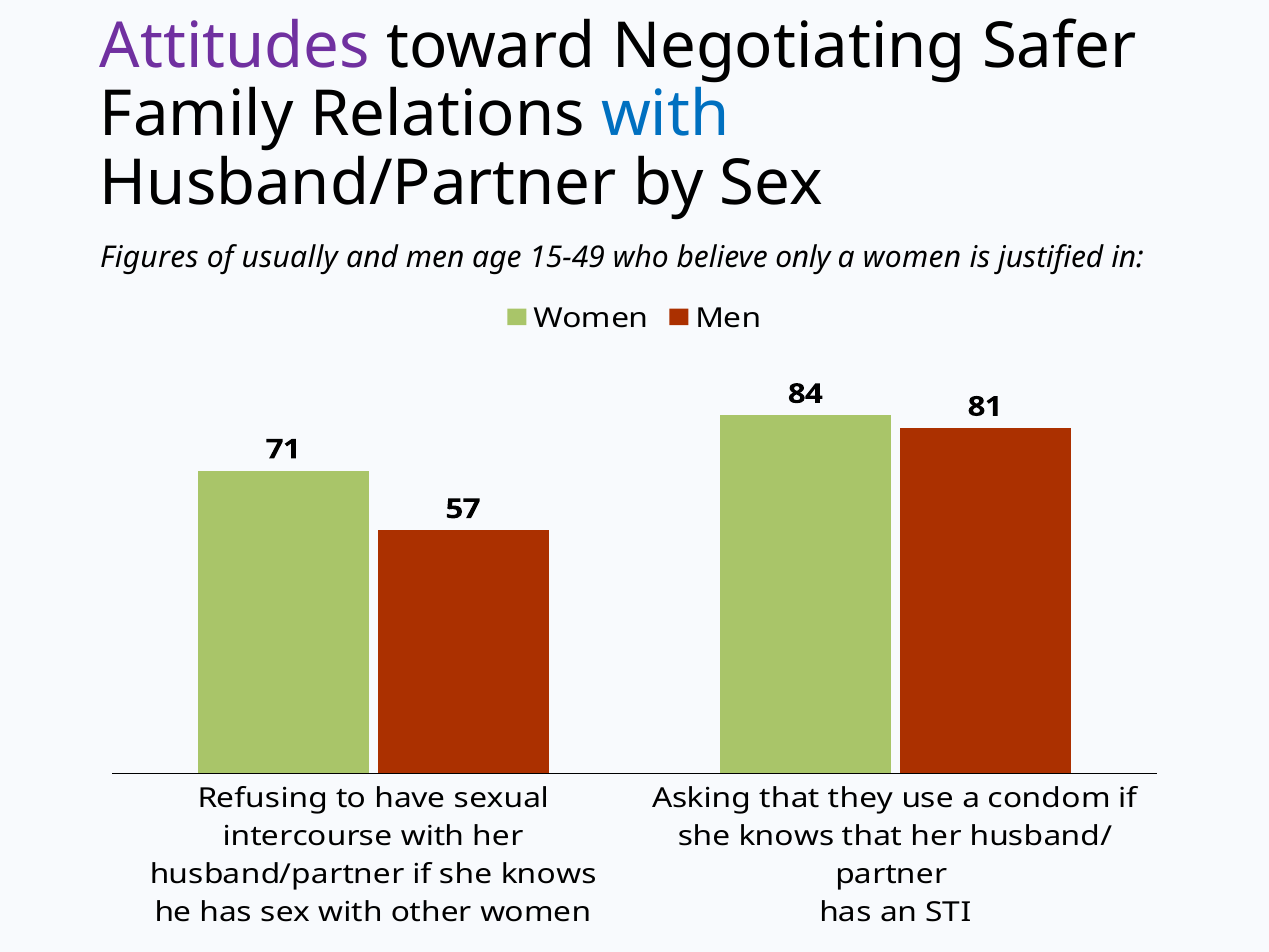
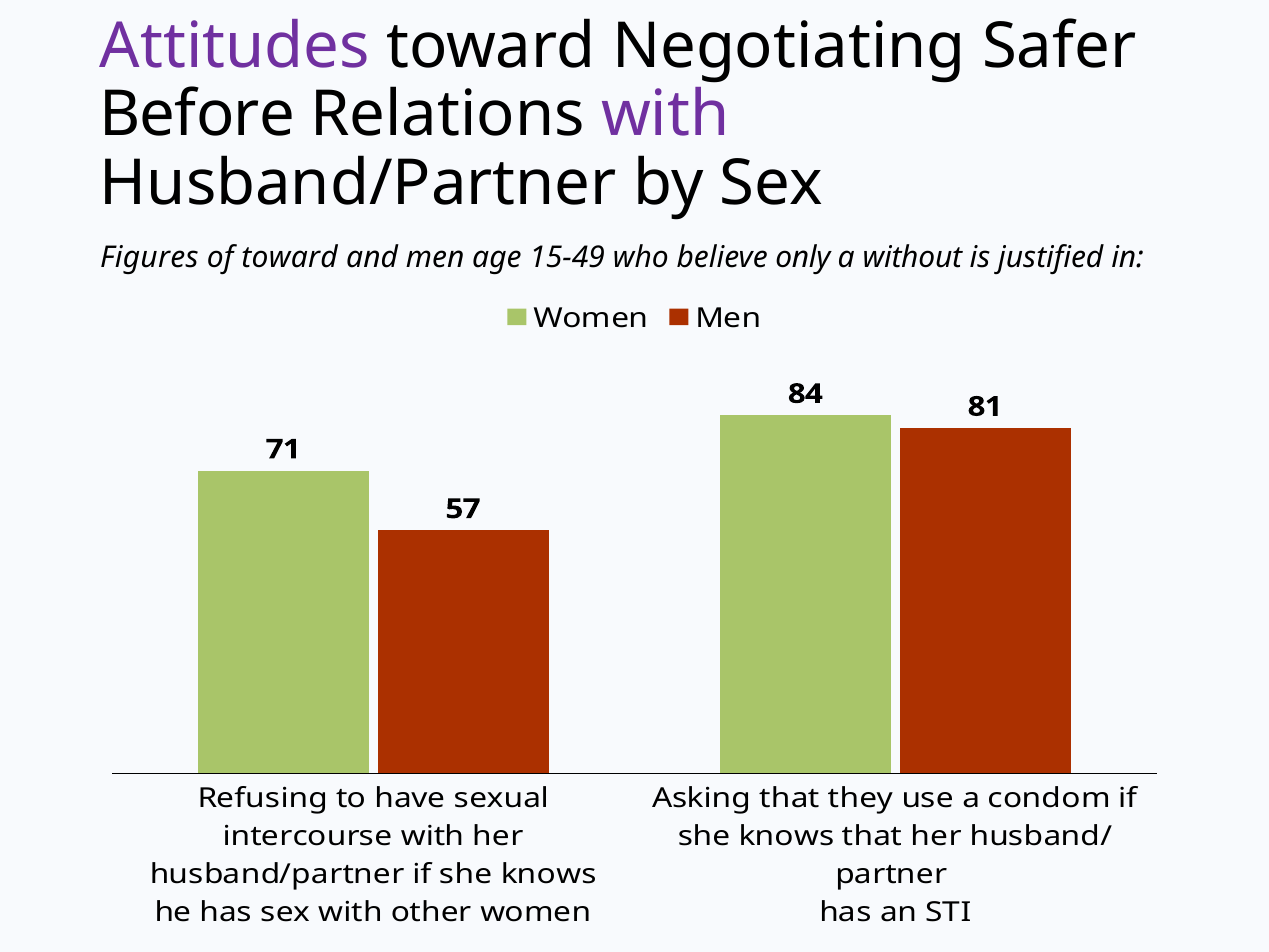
Family: Family -> Before
with at (665, 115) colour: blue -> purple
of usually: usually -> toward
a women: women -> without
